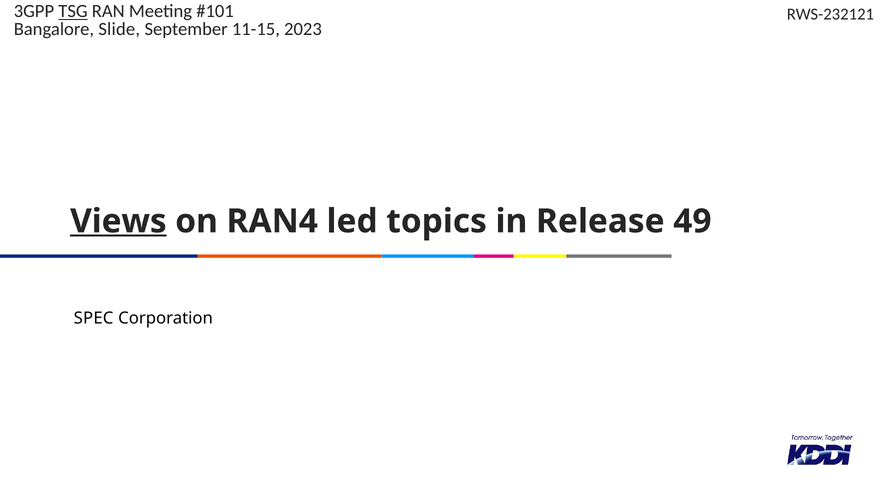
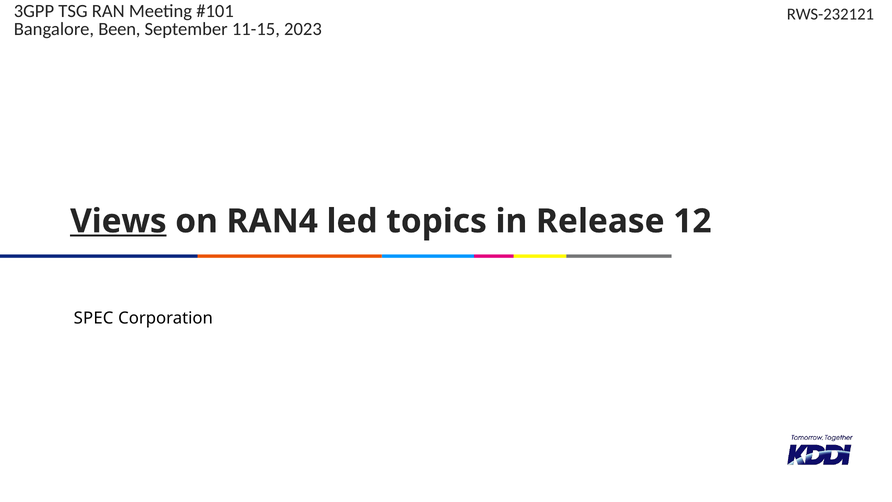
TSG underline: present -> none
Slide: Slide -> Been
49: 49 -> 12
